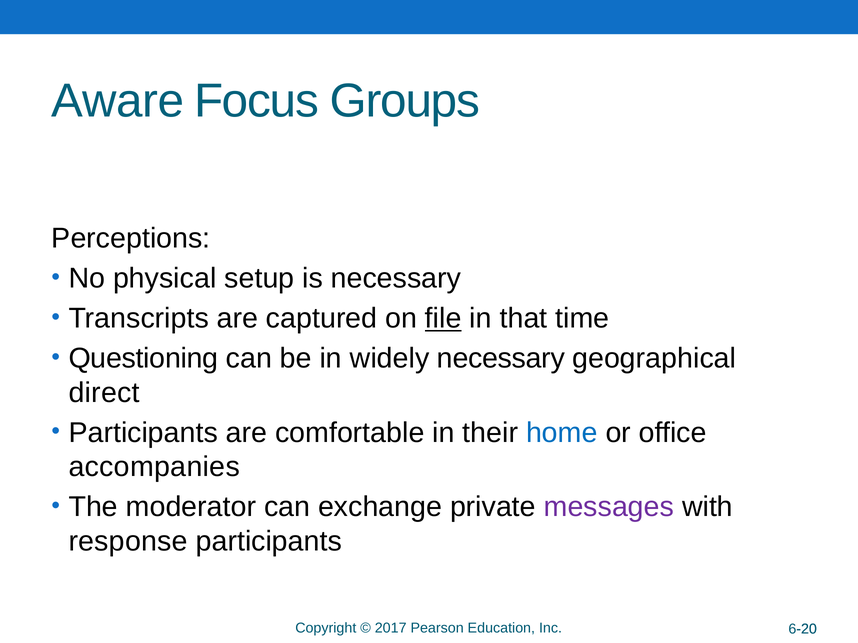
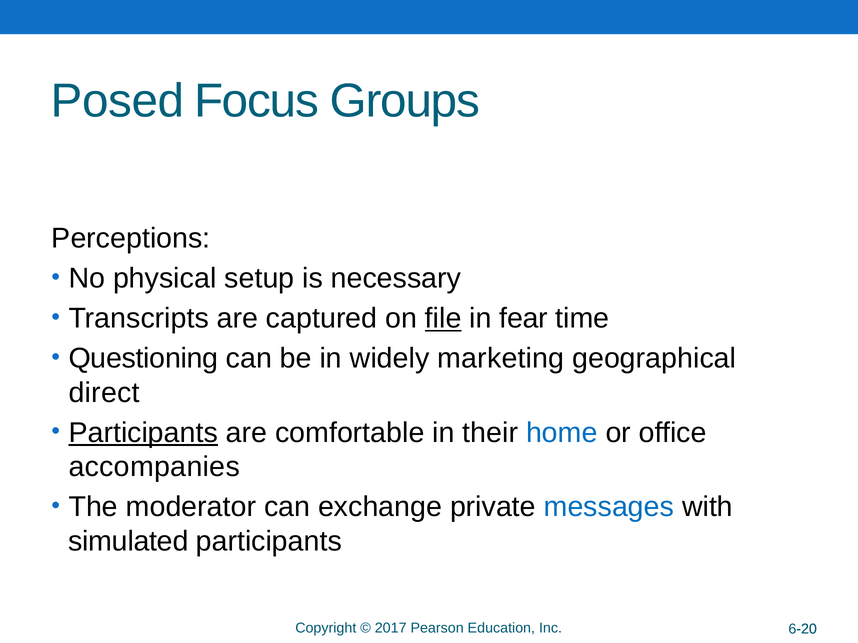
Aware: Aware -> Posed
that: that -> fear
widely necessary: necessary -> marketing
Participants at (143, 433) underline: none -> present
messages colour: purple -> blue
response: response -> simulated
